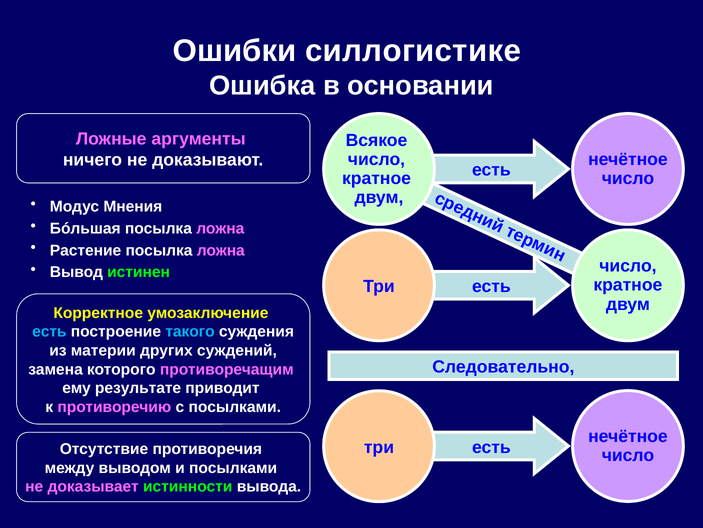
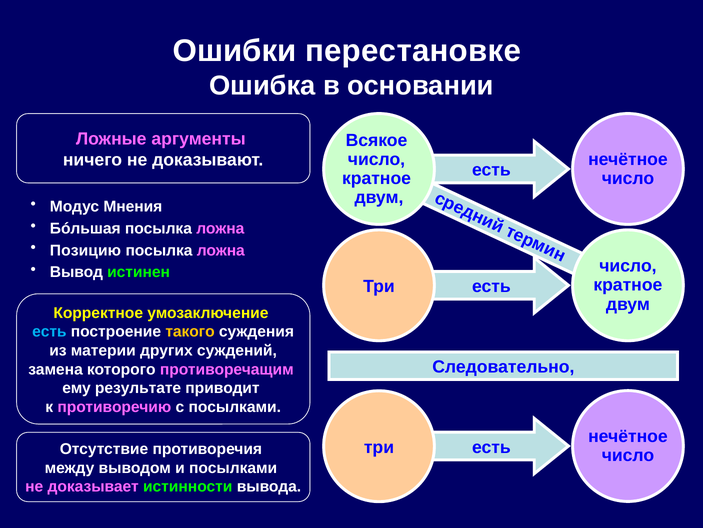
силлогистике: силлогистике -> перестановке
Растение: Растение -> Позицию
такого colour: light blue -> yellow
